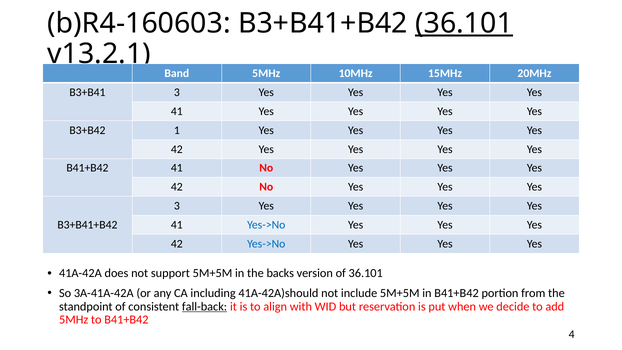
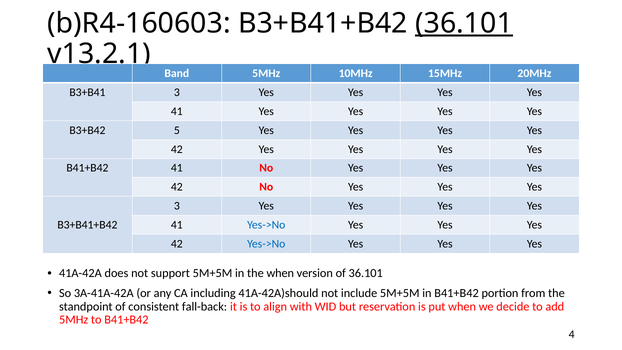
1: 1 -> 5
the backs: backs -> when
fall-back underline: present -> none
